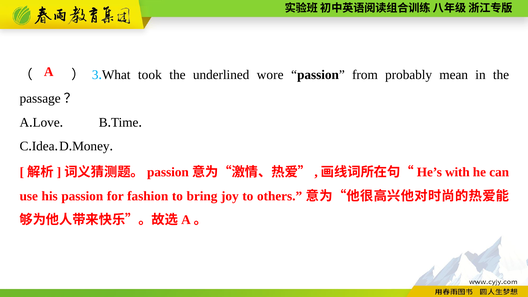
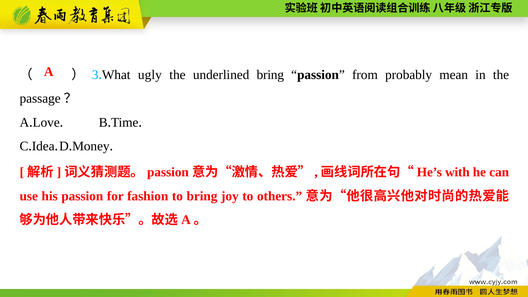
took: took -> ugly
underlined wore: wore -> bring
